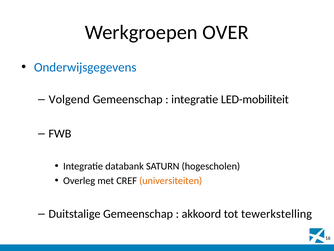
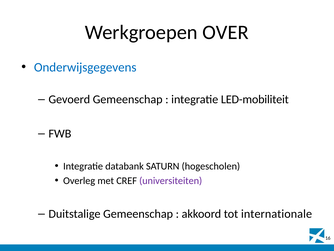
Volgend: Volgend -> Gevoerd
universiteiten colour: orange -> purple
tewerkstelling: tewerkstelling -> internationale
